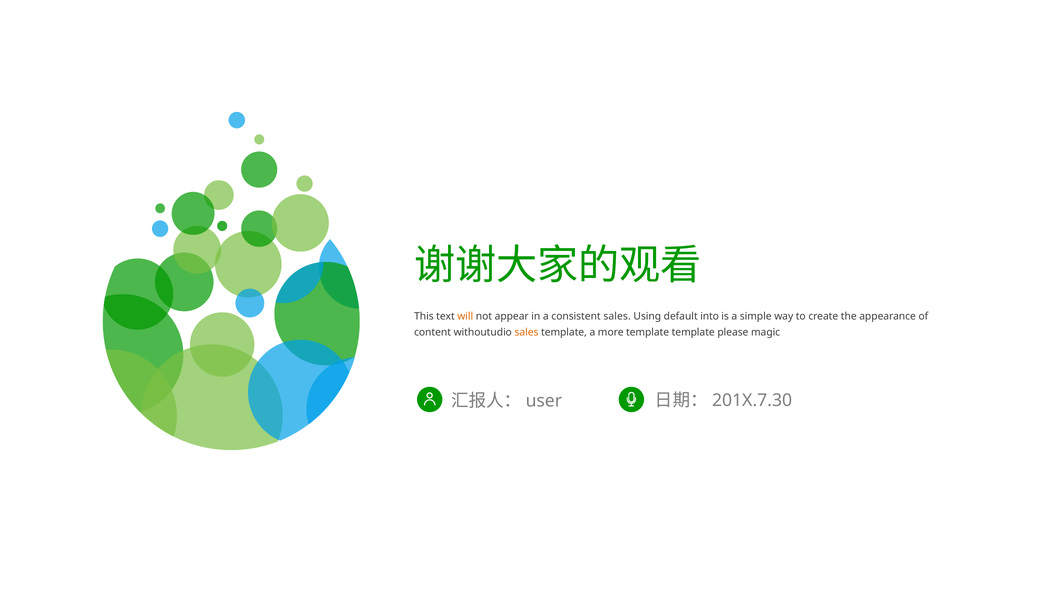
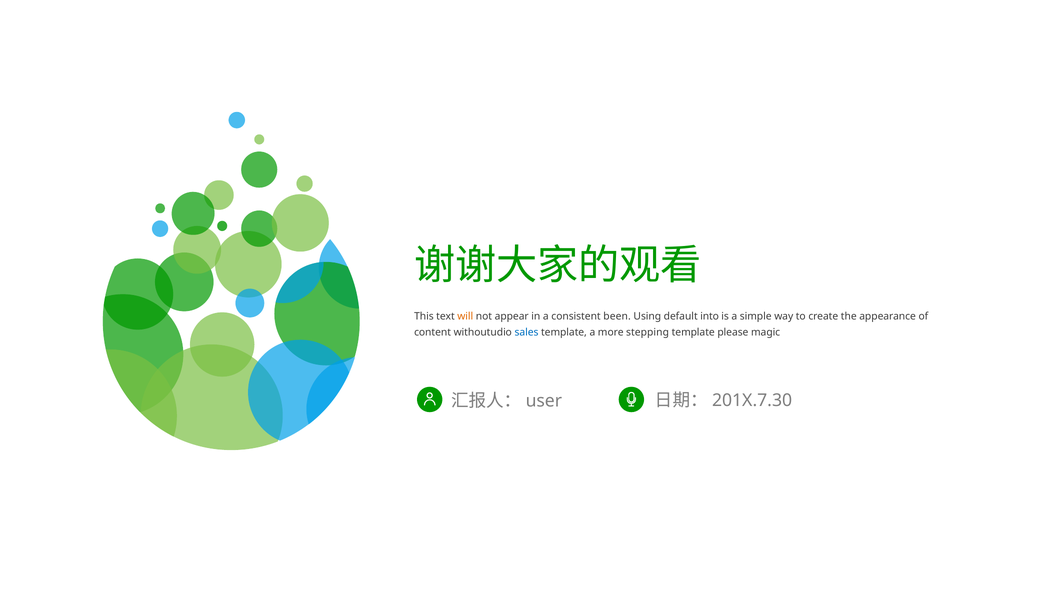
consistent sales: sales -> been
sales at (527, 332) colour: orange -> blue
more template: template -> stepping
